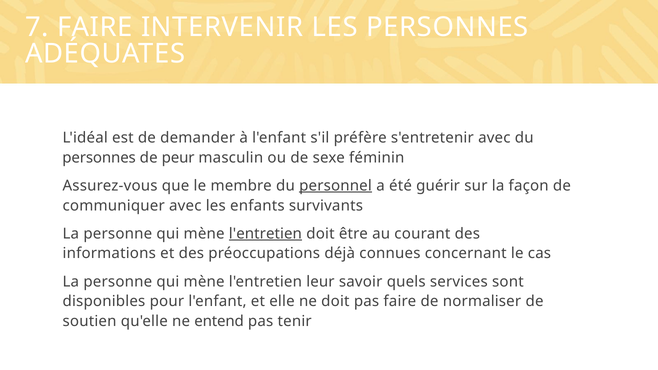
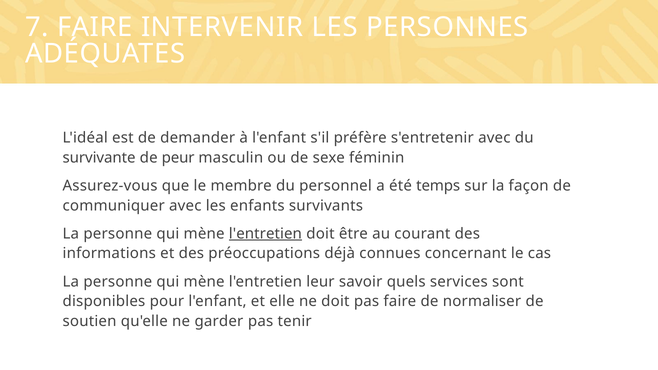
personnes at (99, 158): personnes -> survivante
personnel underline: present -> none
guérir: guérir -> temps
entend: entend -> garder
